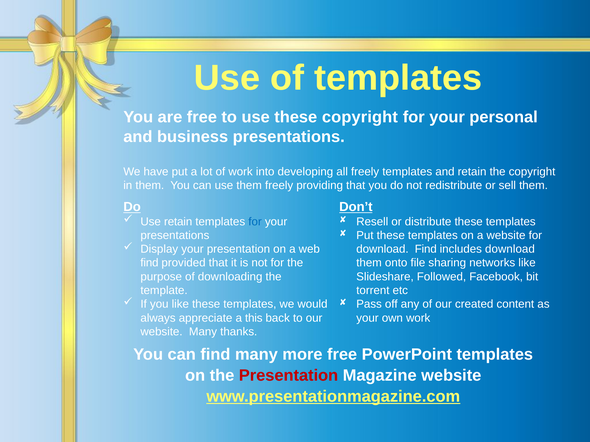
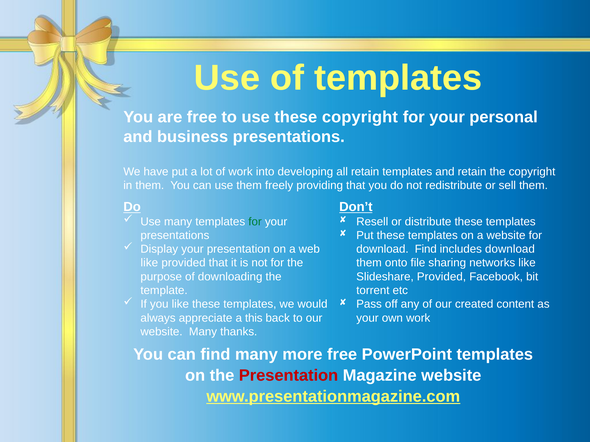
all freely: freely -> retain
Use retain: retain -> many
for at (255, 222) colour: blue -> green
find at (149, 263): find -> like
Slideshare Followed: Followed -> Provided
